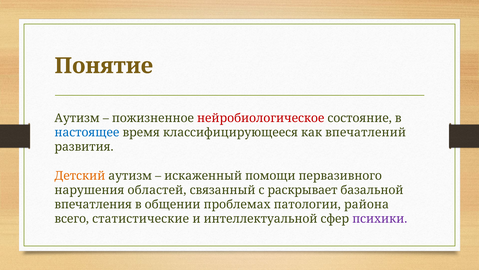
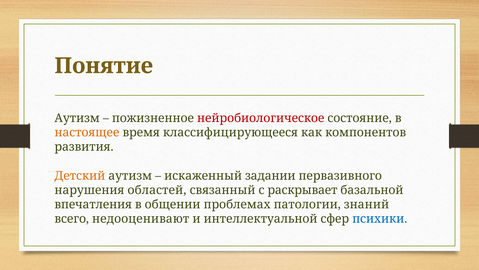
настоящее colour: blue -> orange
впечатлений: впечатлений -> компонентов
помощи: помощи -> задании
района: района -> знаний
статистические: статистические -> недооценивают
психики colour: purple -> blue
